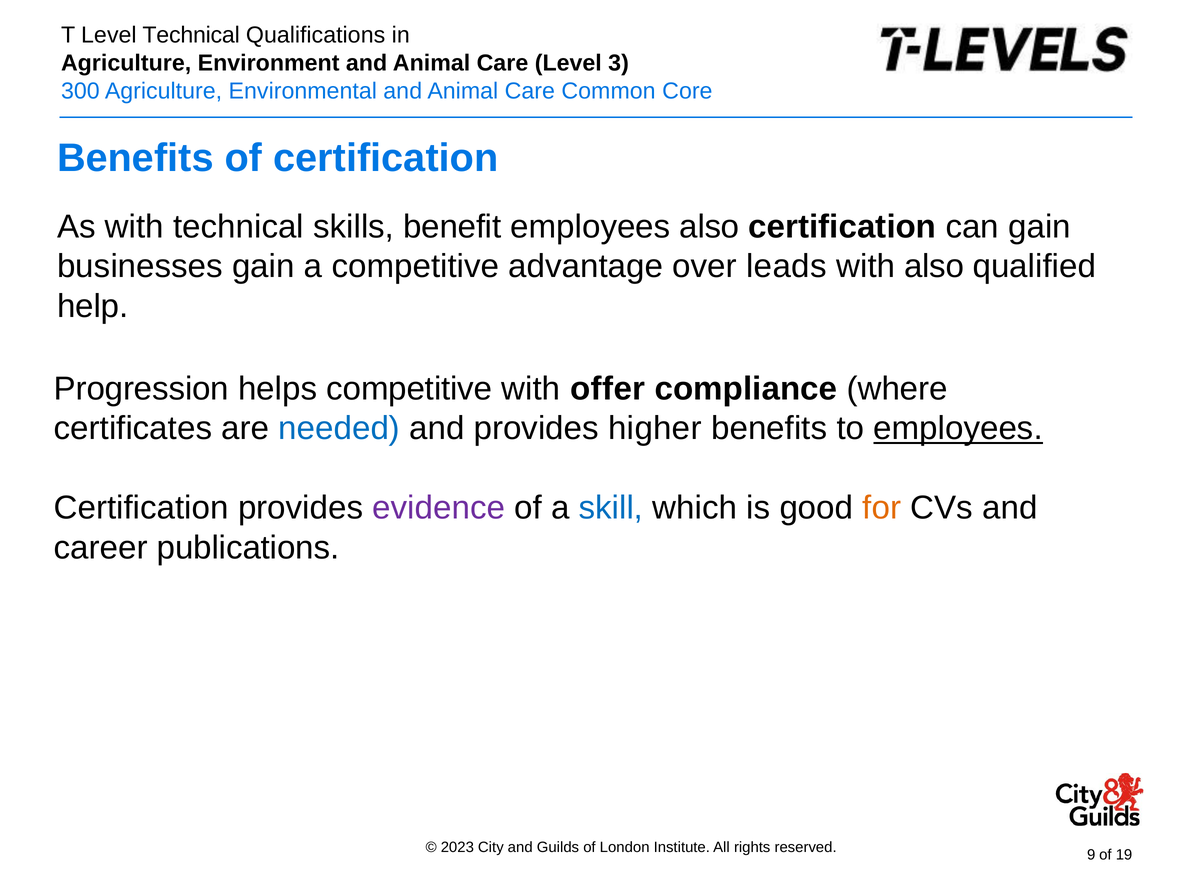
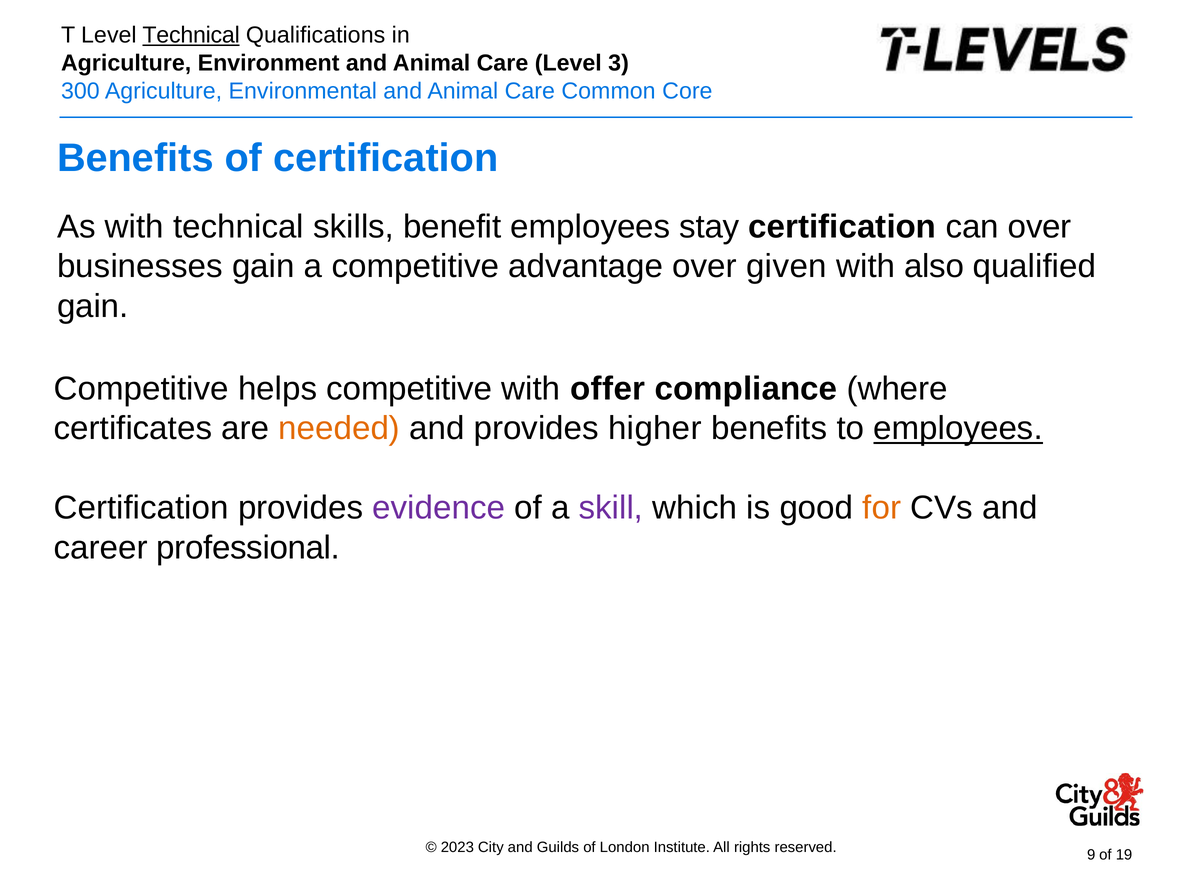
Technical at (191, 35) underline: none -> present
employees also: also -> stay
can gain: gain -> over
leads: leads -> given
help at (93, 306): help -> gain
Progression at (141, 389): Progression -> Competitive
needed colour: blue -> orange
skill colour: blue -> purple
publications: publications -> professional
